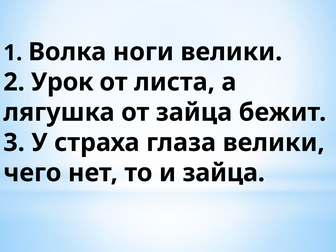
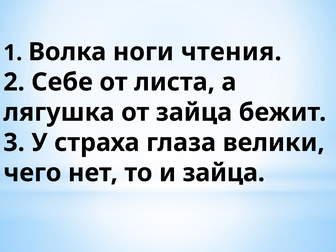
ноги велики: велики -> чтения
Урок: Урок -> Себе
